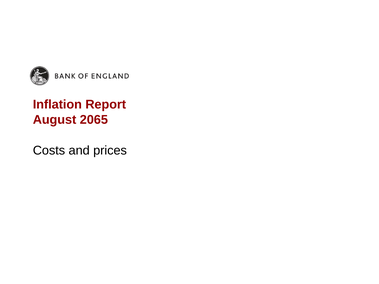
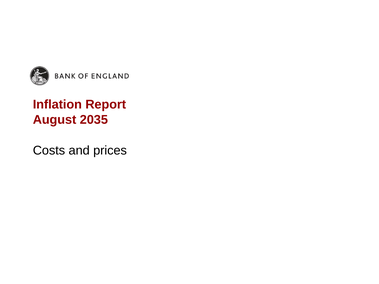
2065: 2065 -> 2035
